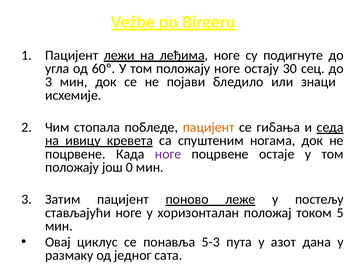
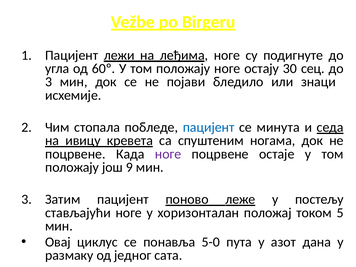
пацијент at (209, 127) colour: orange -> blue
гибања: гибања -> минута
0: 0 -> 9
5-3: 5-3 -> 5-0
